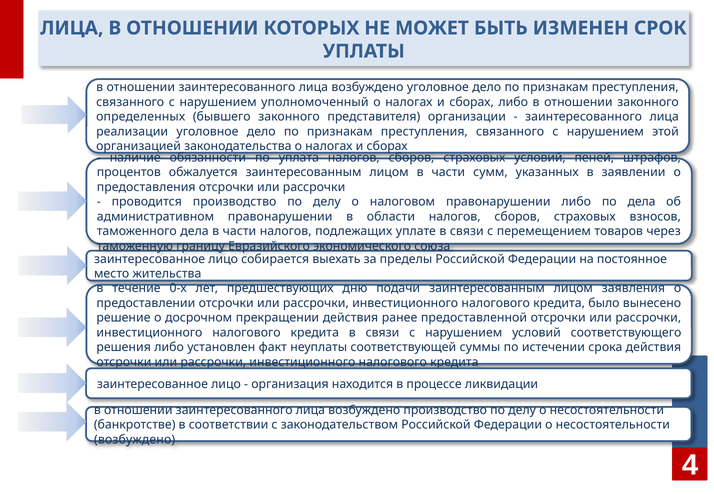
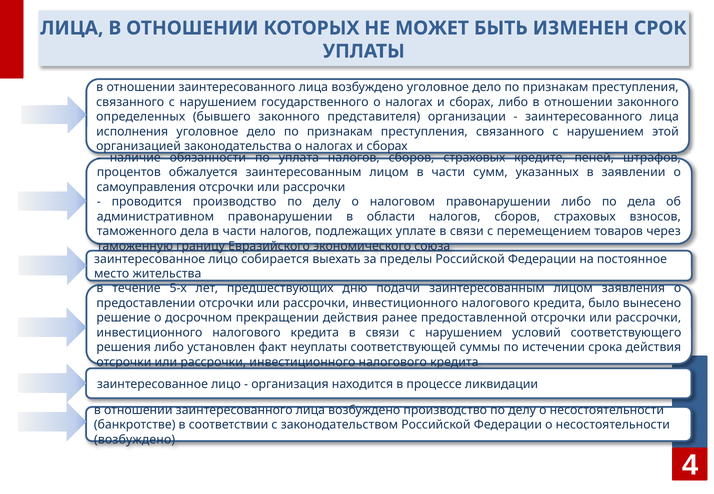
уполномоченный: уполномоченный -> государственного
реализации: реализации -> исполнения
страховых условий: условий -> кредите
предоставления: предоставления -> самоуправления
0-х: 0-х -> 5-х
